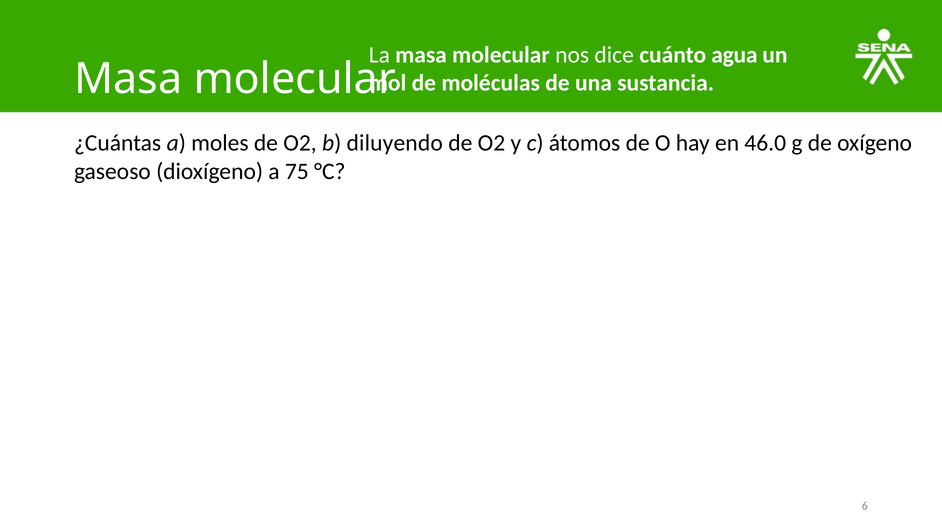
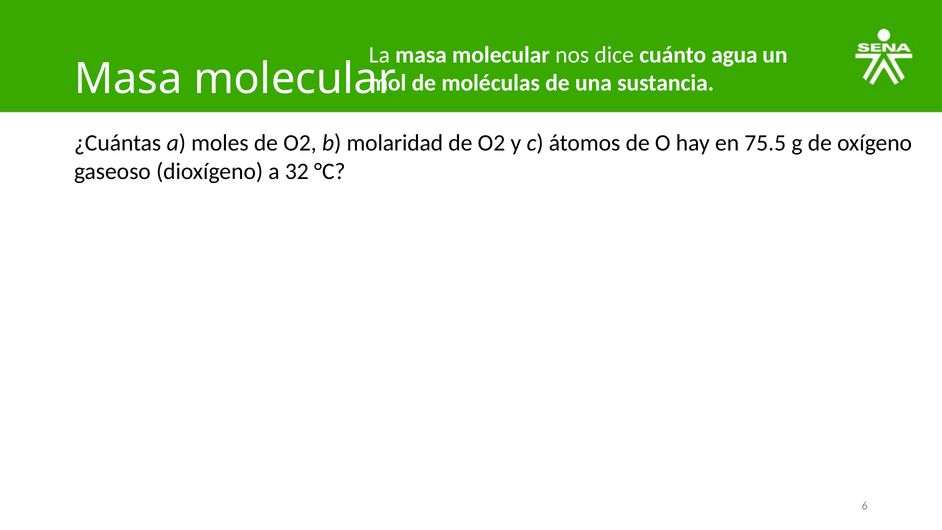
diluyendo: diluyendo -> molaridad
46.0: 46.0 -> 75.5
75: 75 -> 32
